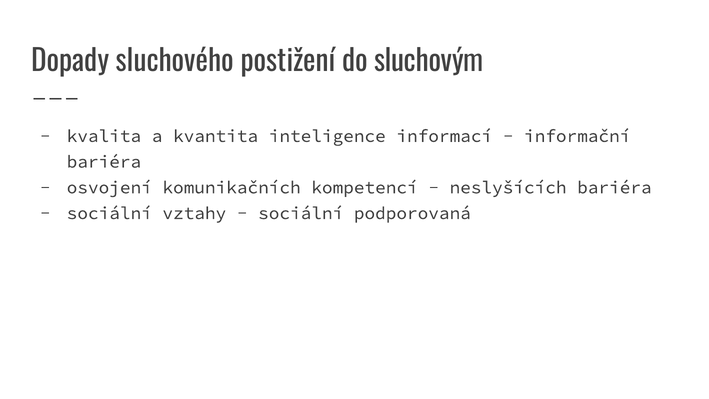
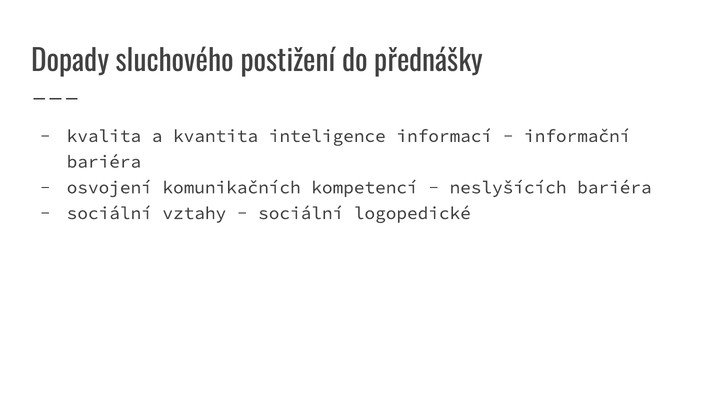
sluchovým: sluchovým -> přednášky
podporovaná: podporovaná -> logopedické
